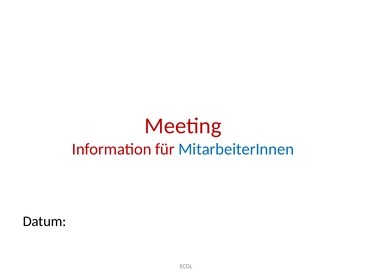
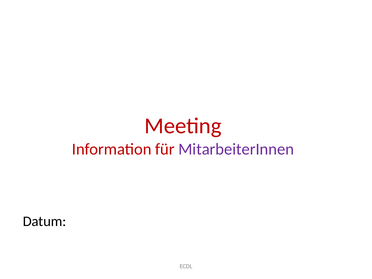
MitarbeiterInnen colour: blue -> purple
